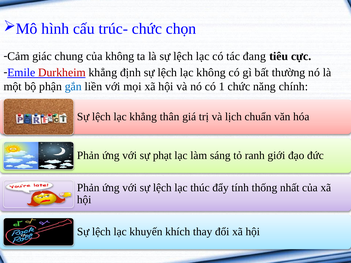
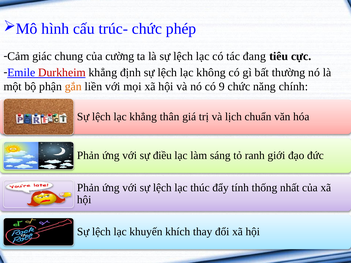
chọn: chọn -> phép
của không: không -> cường
gắn colour: blue -> orange
1: 1 -> 9
phạt: phạt -> điều
